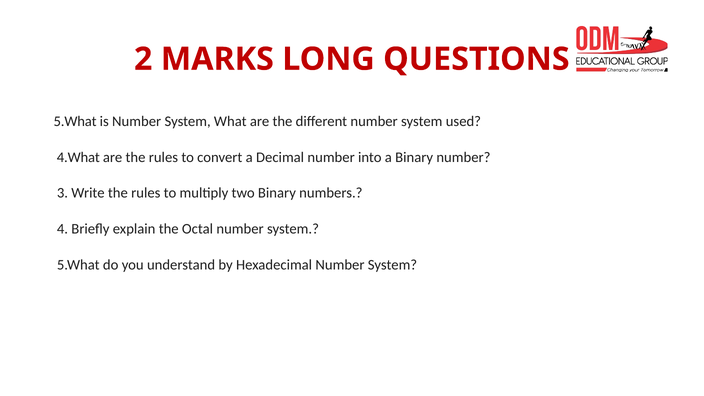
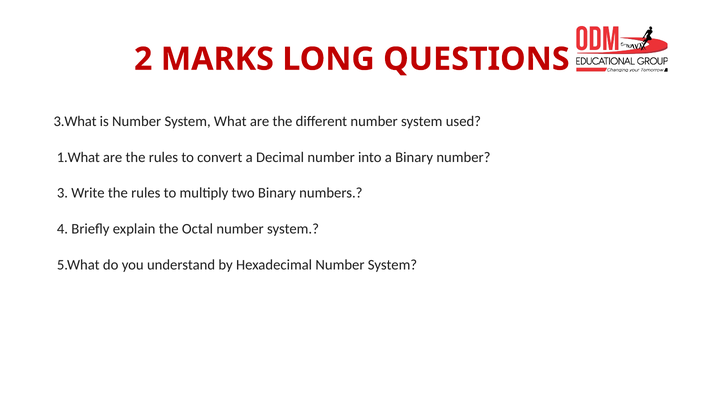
5.What at (75, 121): 5.What -> 3.What
4.What: 4.What -> 1.What
